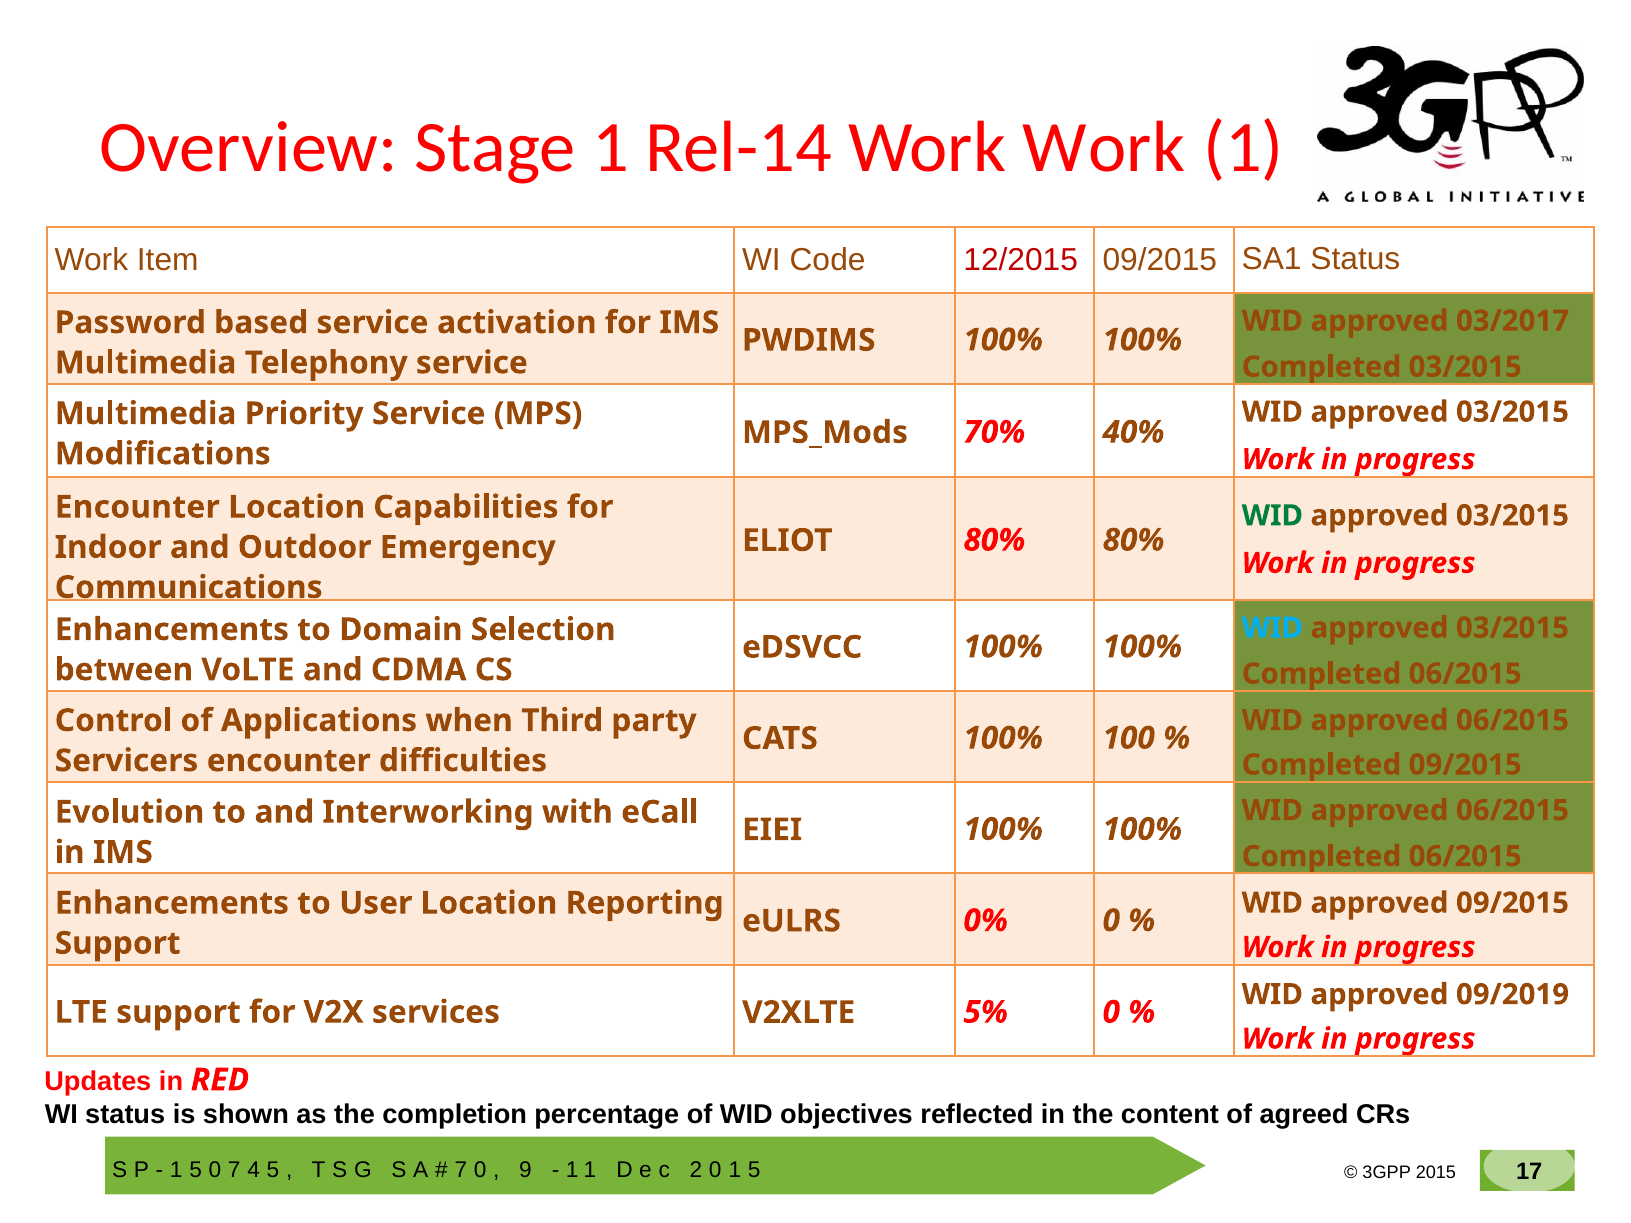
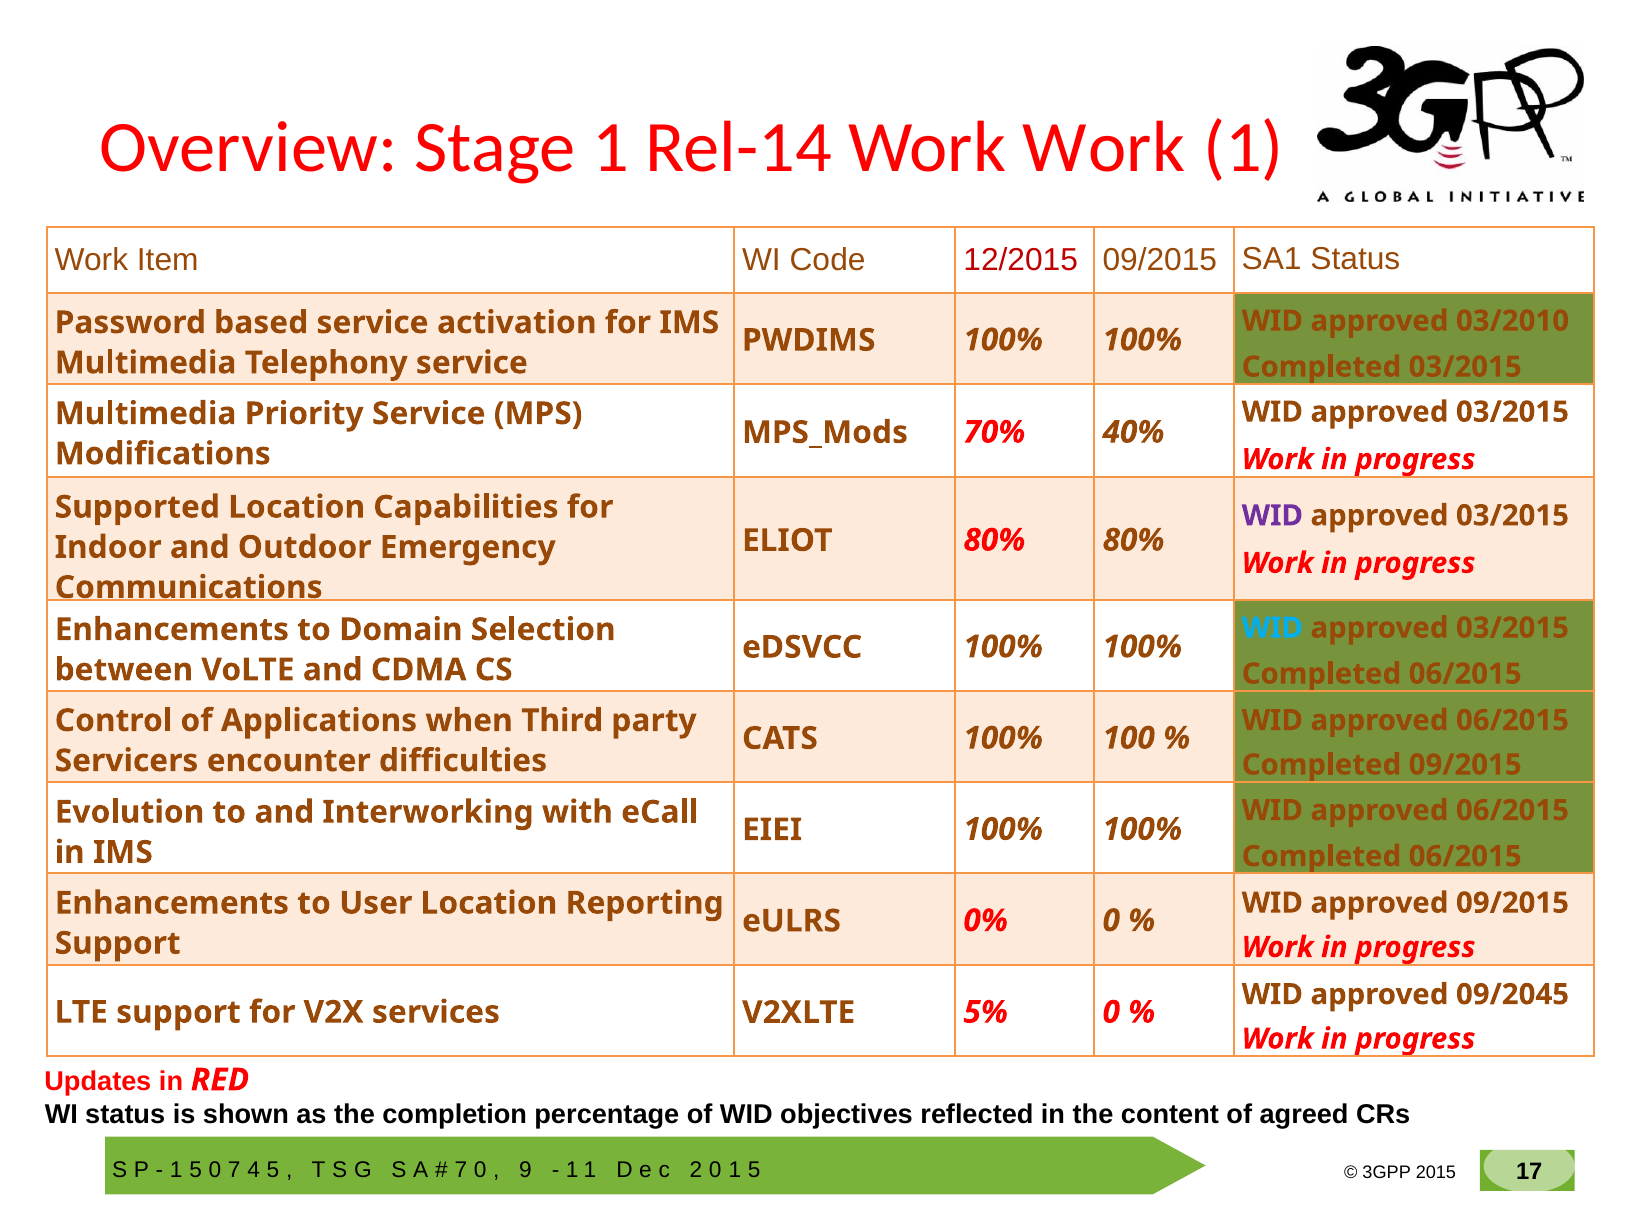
03/2017: 03/2017 -> 03/2010
Encounter at (137, 507): Encounter -> Supported
WID at (1272, 516) colour: green -> purple
09/2019: 09/2019 -> 09/2045
